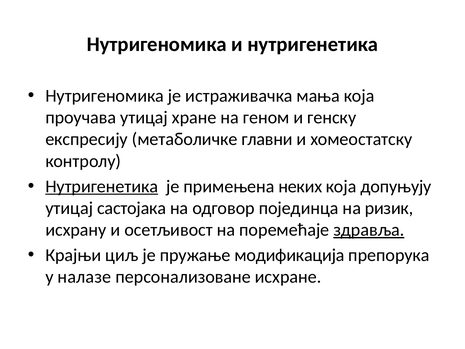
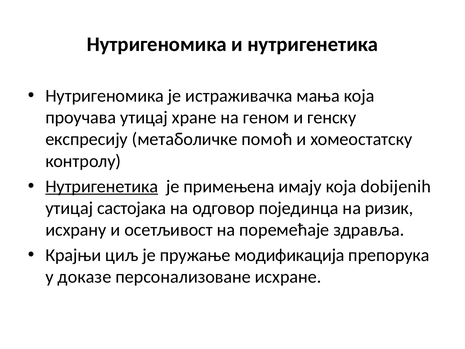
главни: главни -> помоћ
неких: неких -> имају
допуњују: допуњују -> dobijenih
здравља underline: present -> none
налазе: налазе -> доказе
